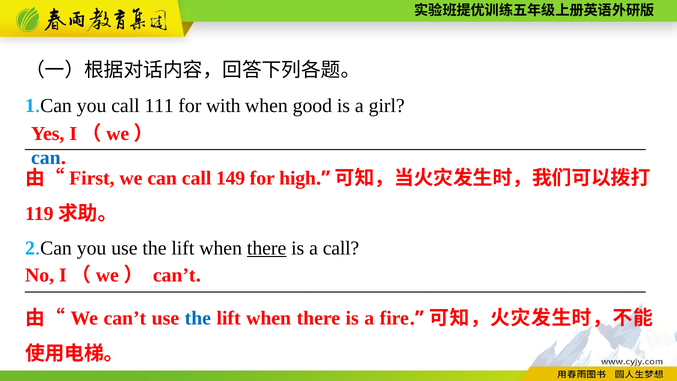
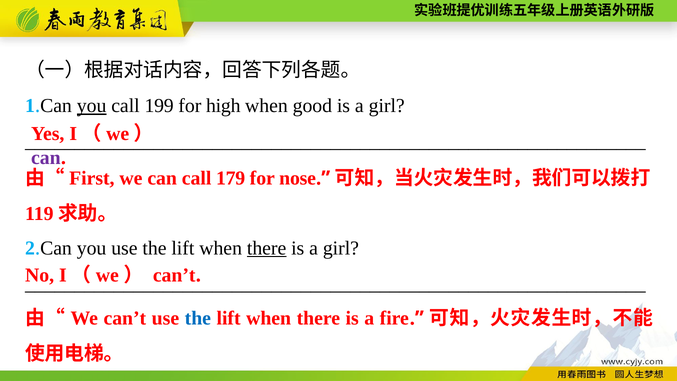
you at (92, 106) underline: none -> present
111: 111 -> 199
with: with -> high
can at (46, 157) colour: blue -> purple
149: 149 -> 179
high: high -> nose
call at (341, 248): call -> girl
